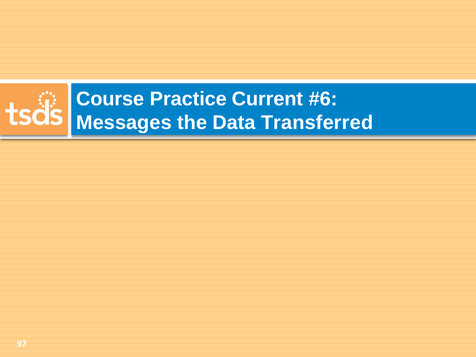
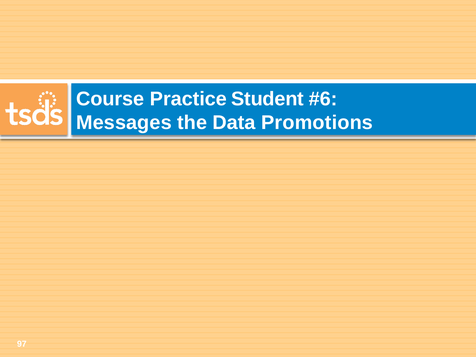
Current: Current -> Student
Transferred: Transferred -> Promotions
